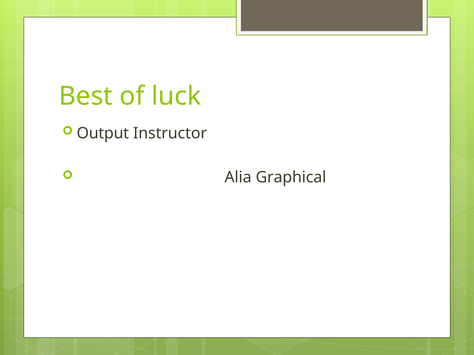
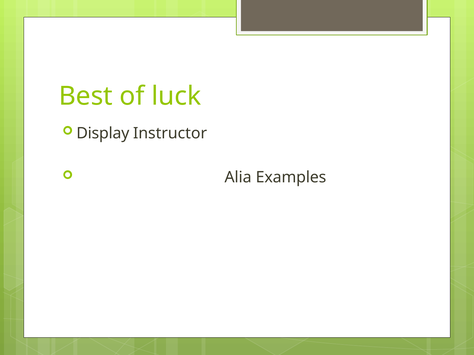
Output: Output -> Display
Graphical: Graphical -> Examples
